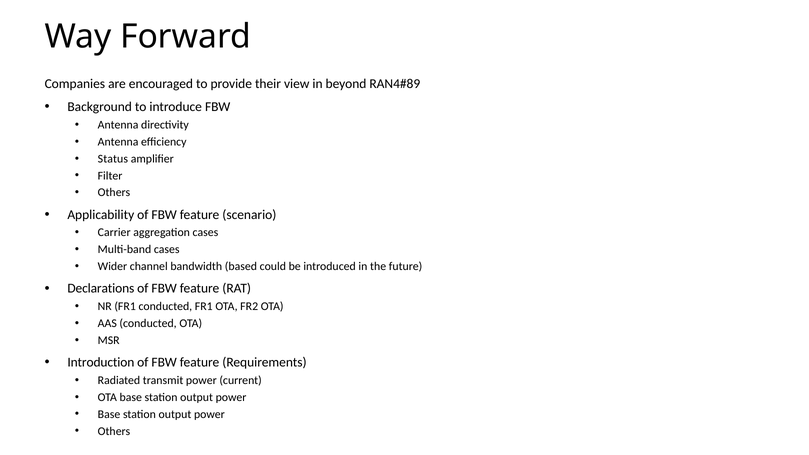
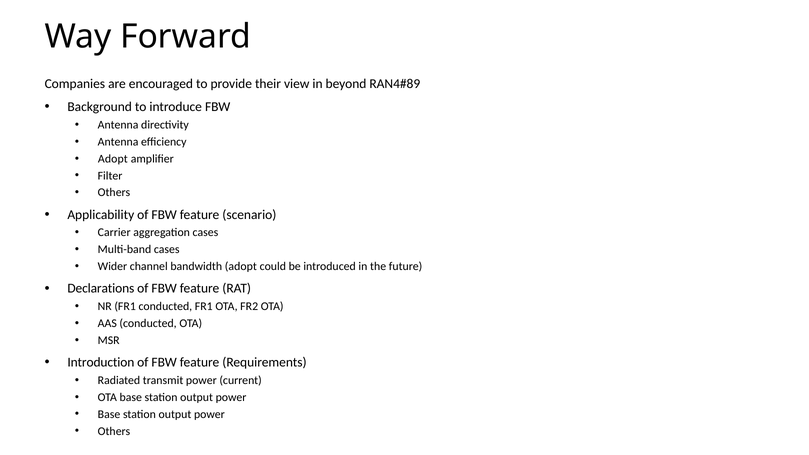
Status at (113, 159): Status -> Adopt
bandwidth based: based -> adopt
